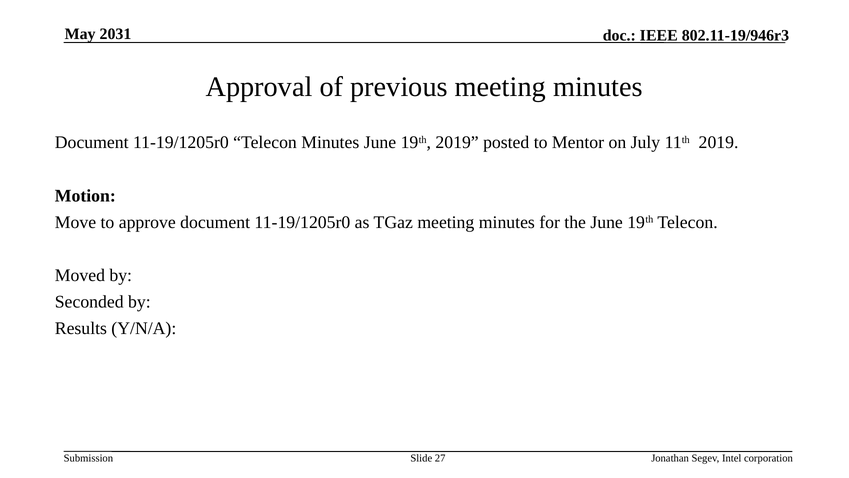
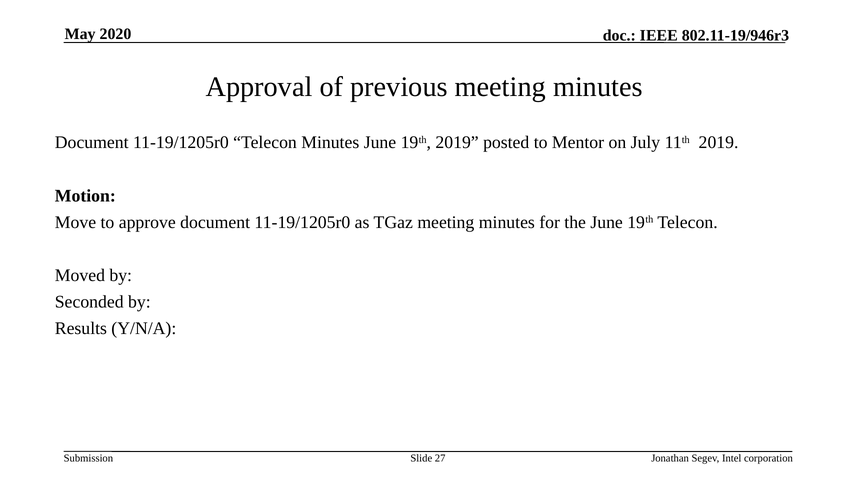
2031: 2031 -> 2020
